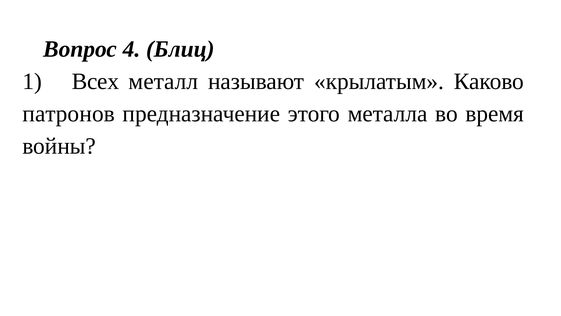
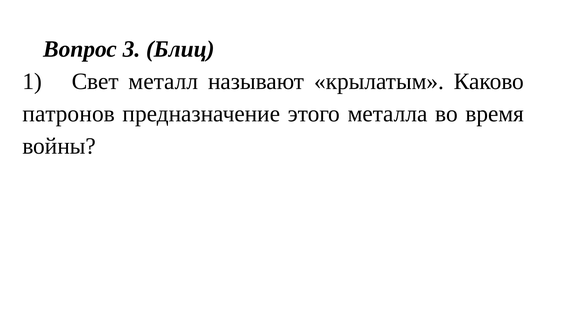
4: 4 -> 3
Всех: Всех -> Свет
